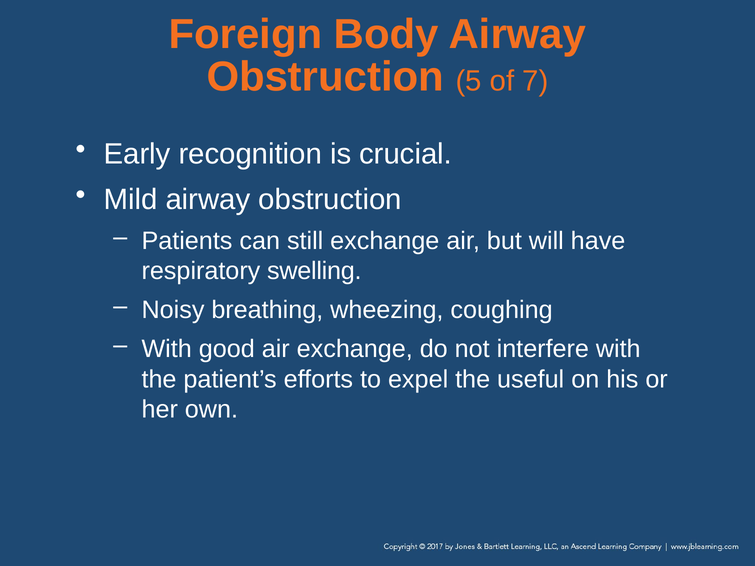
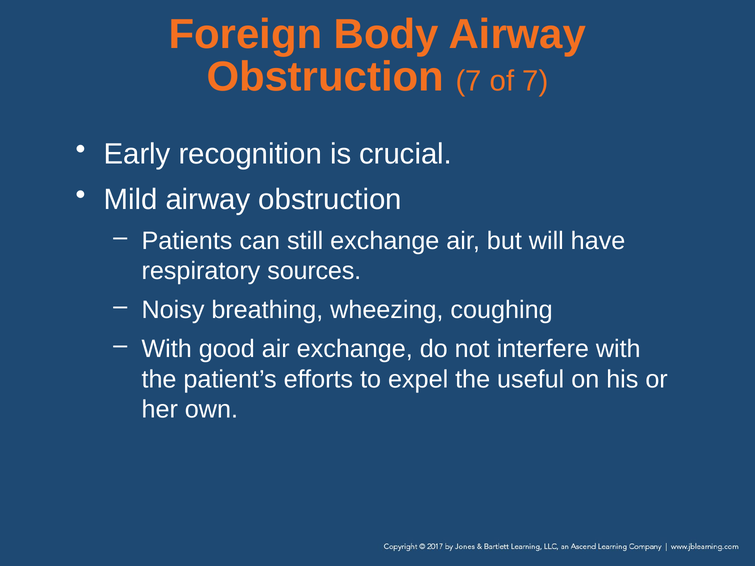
Obstruction 5: 5 -> 7
swelling: swelling -> sources
